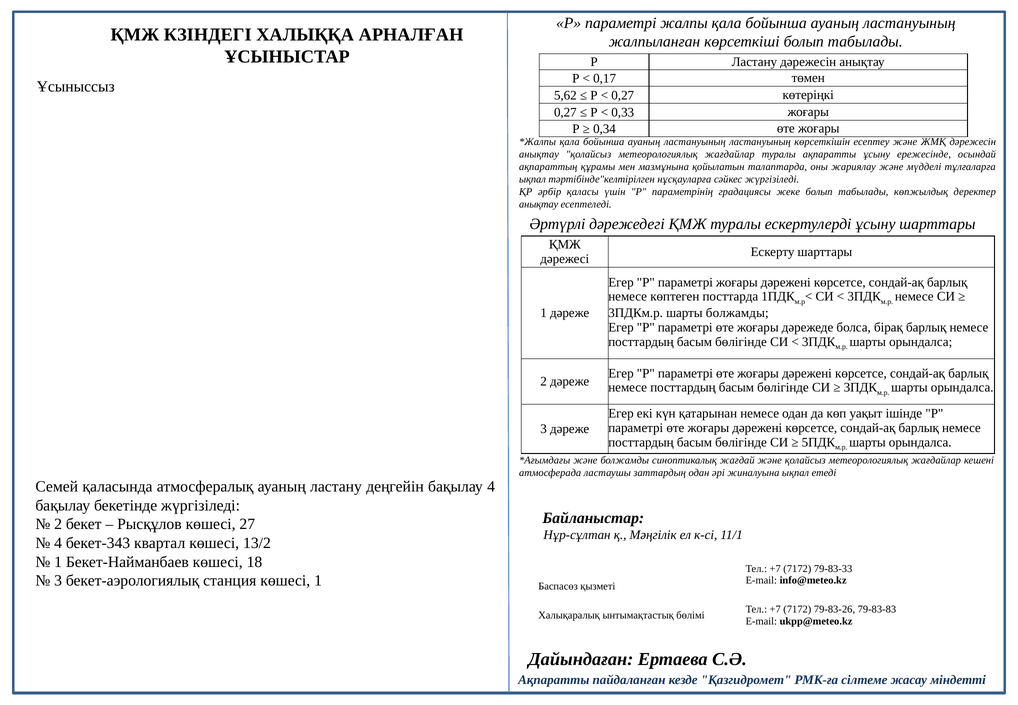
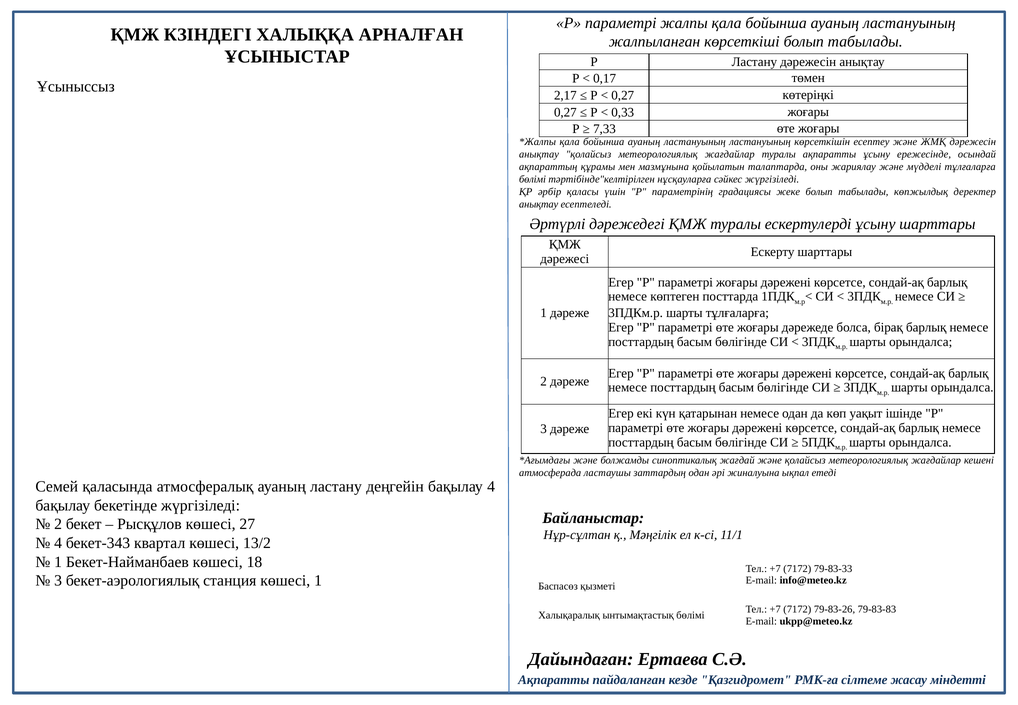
5,62: 5,62 -> 2,17
0,34: 0,34 -> 7,33
ықпал at (532, 179): ықпал -> бөлімі
шарты болжамды: болжамды -> тұлғаларға
